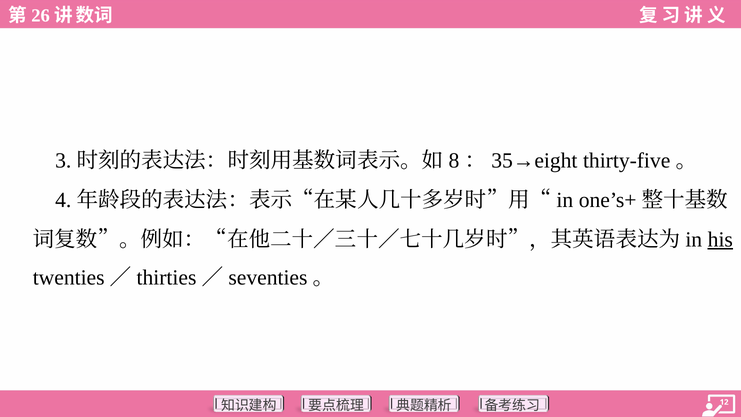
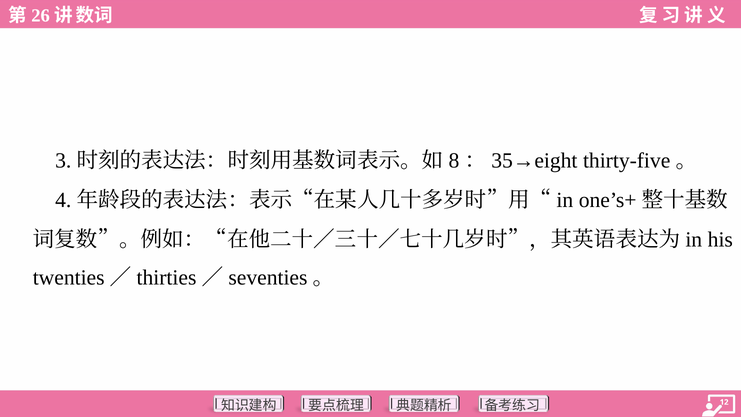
his underline: present -> none
